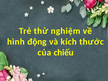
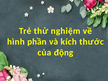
động: động -> phần
chiếu: chiếu -> động
